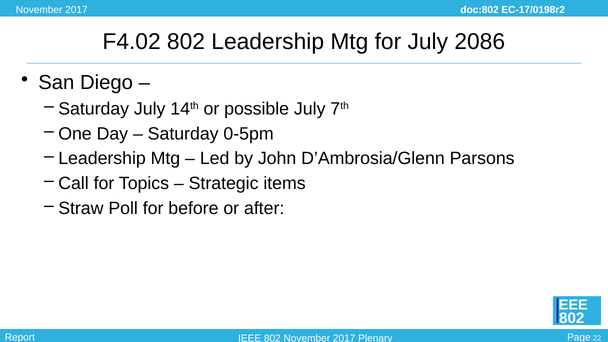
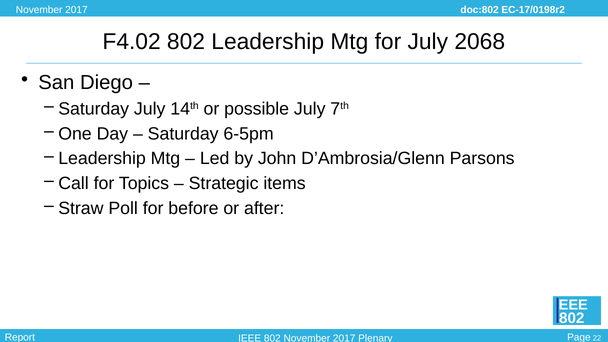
2086: 2086 -> 2068
0-5pm: 0-5pm -> 6-5pm
